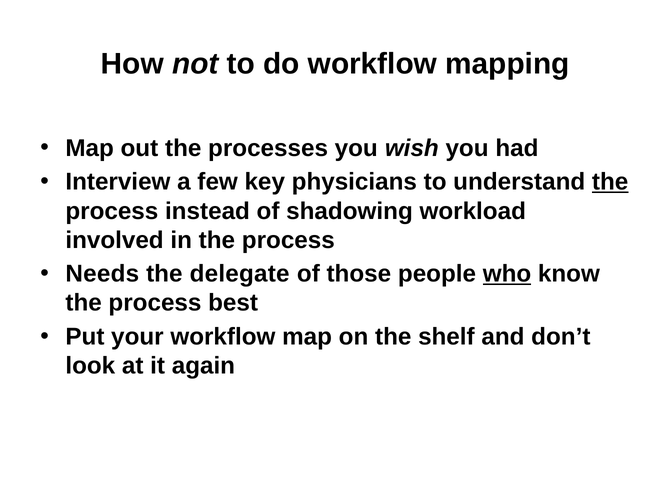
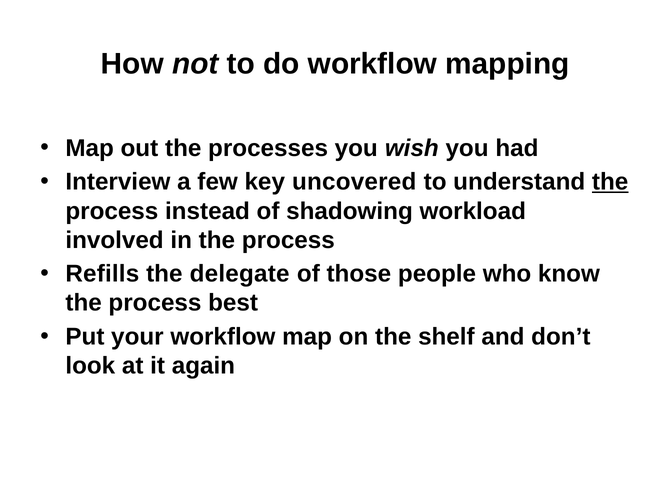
physicians: physicians -> uncovered
Needs: Needs -> Refills
who underline: present -> none
